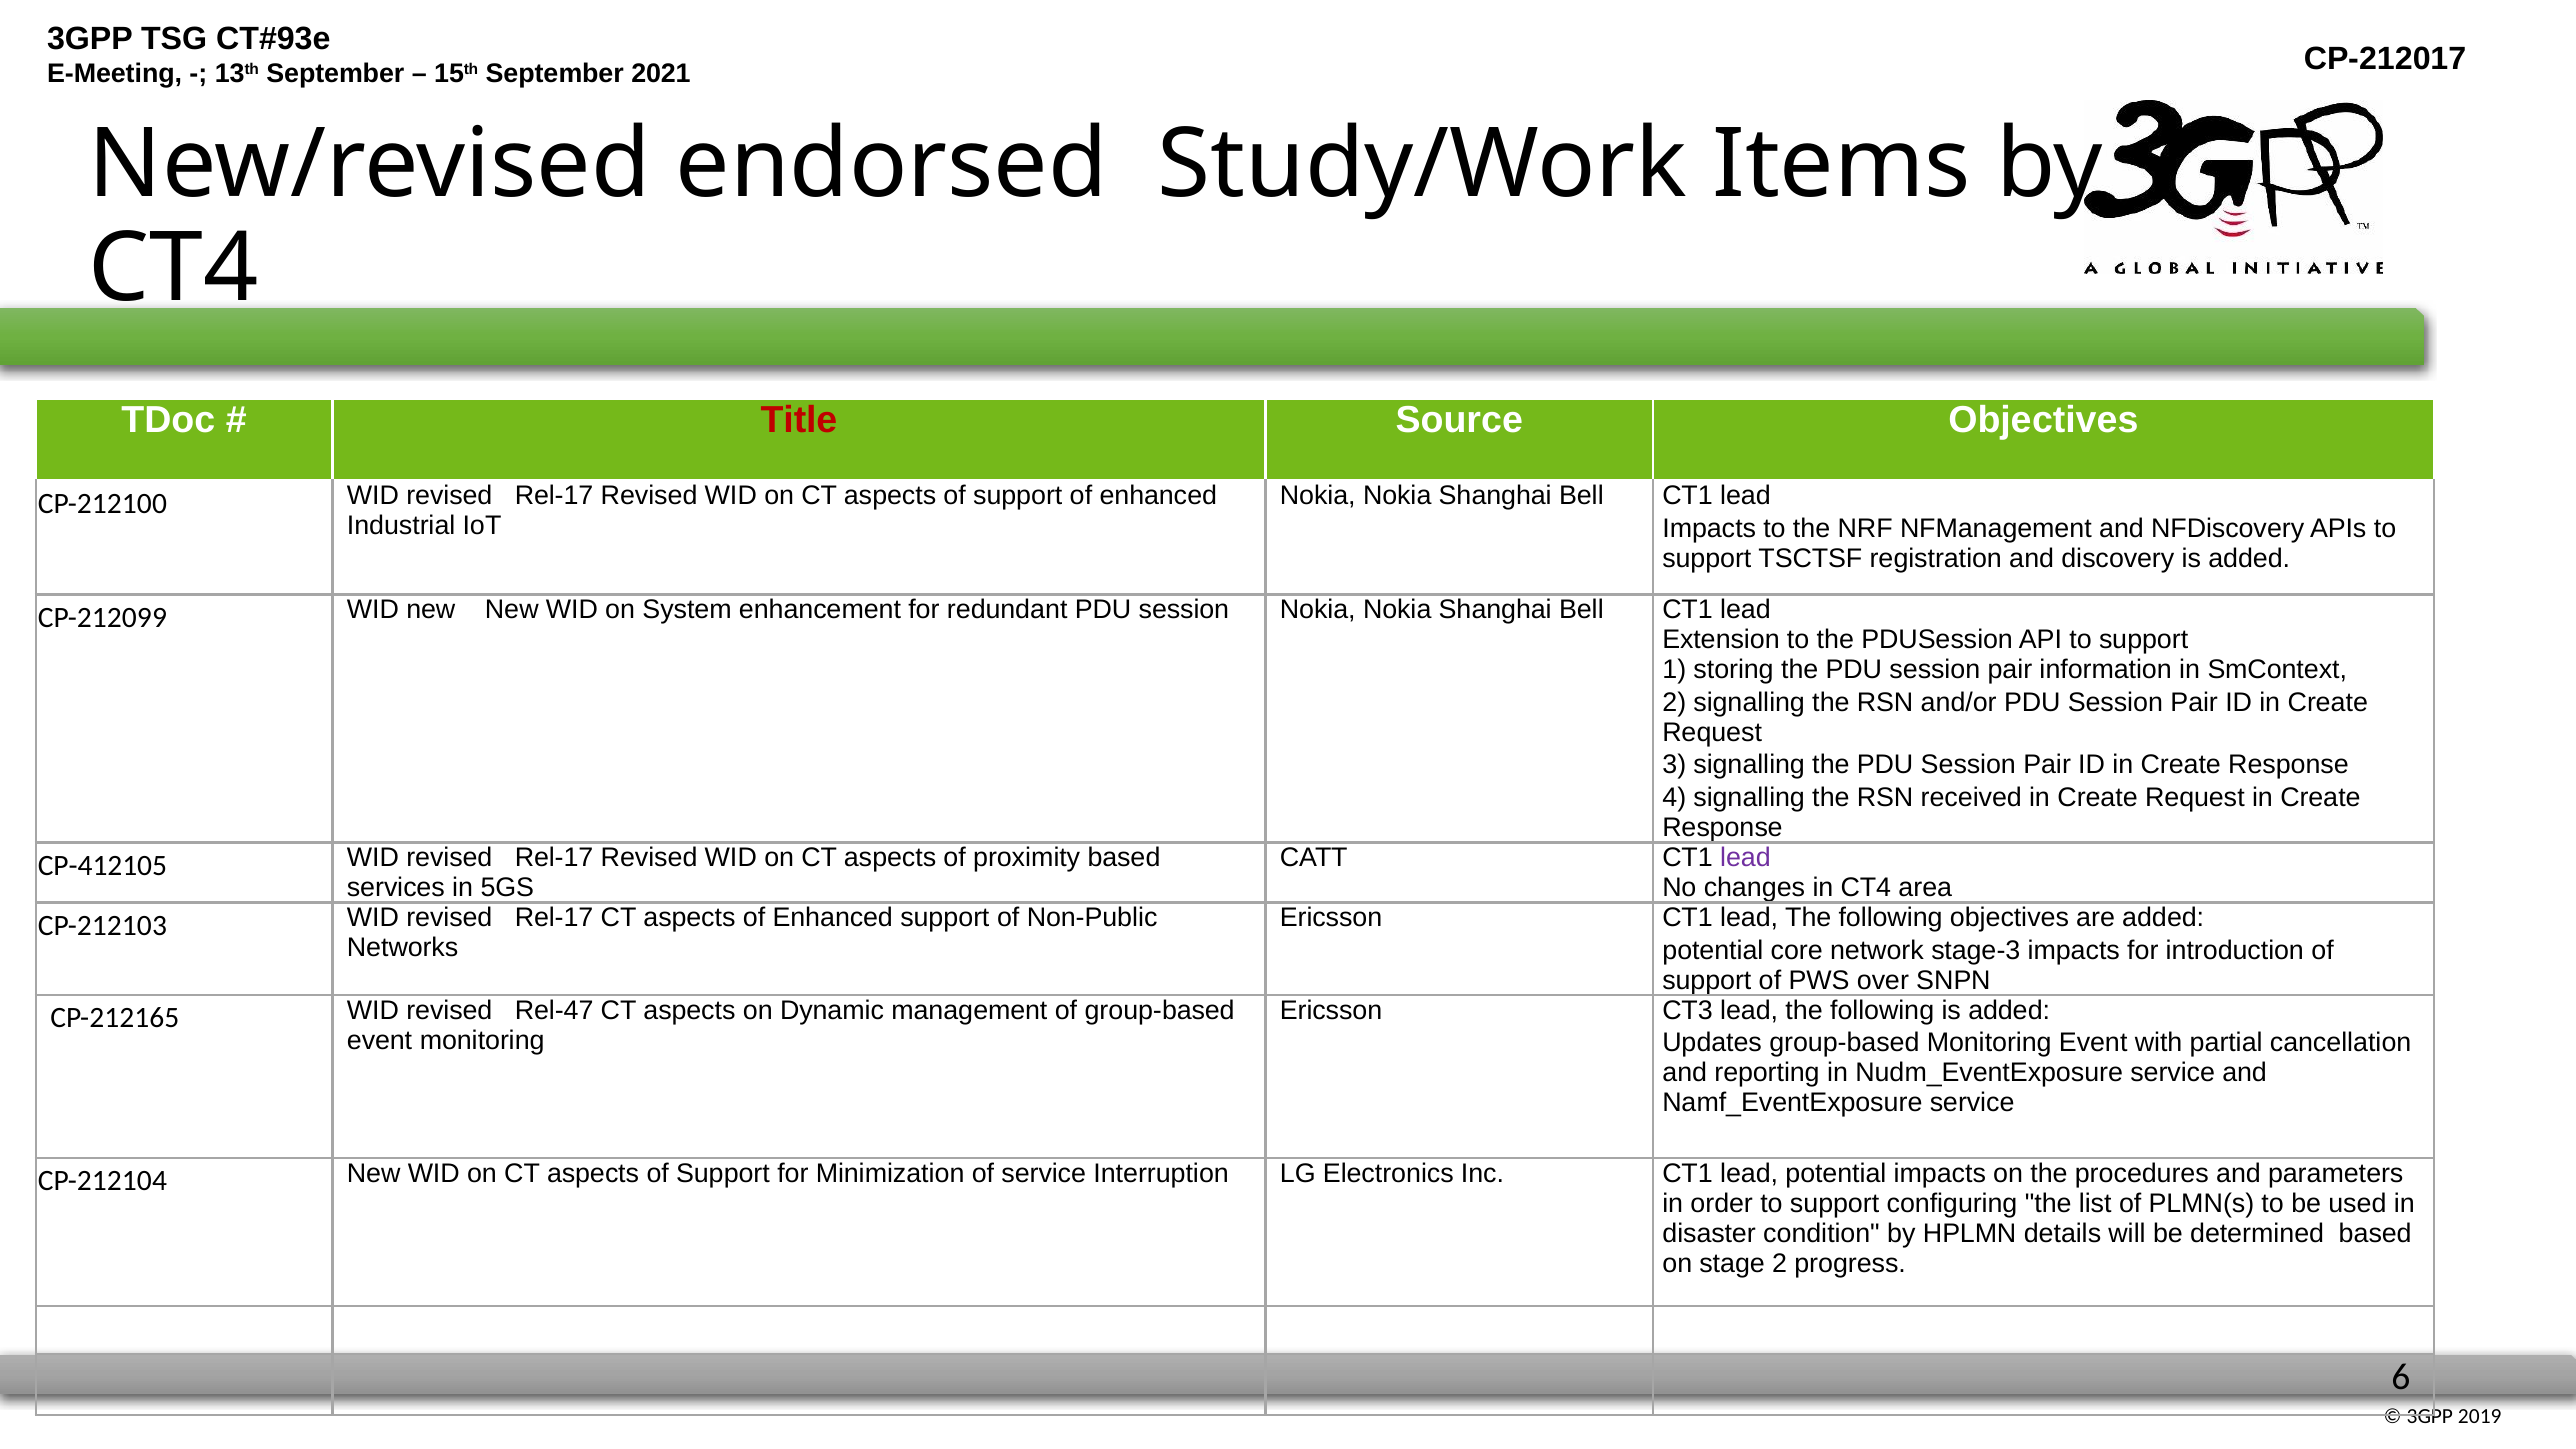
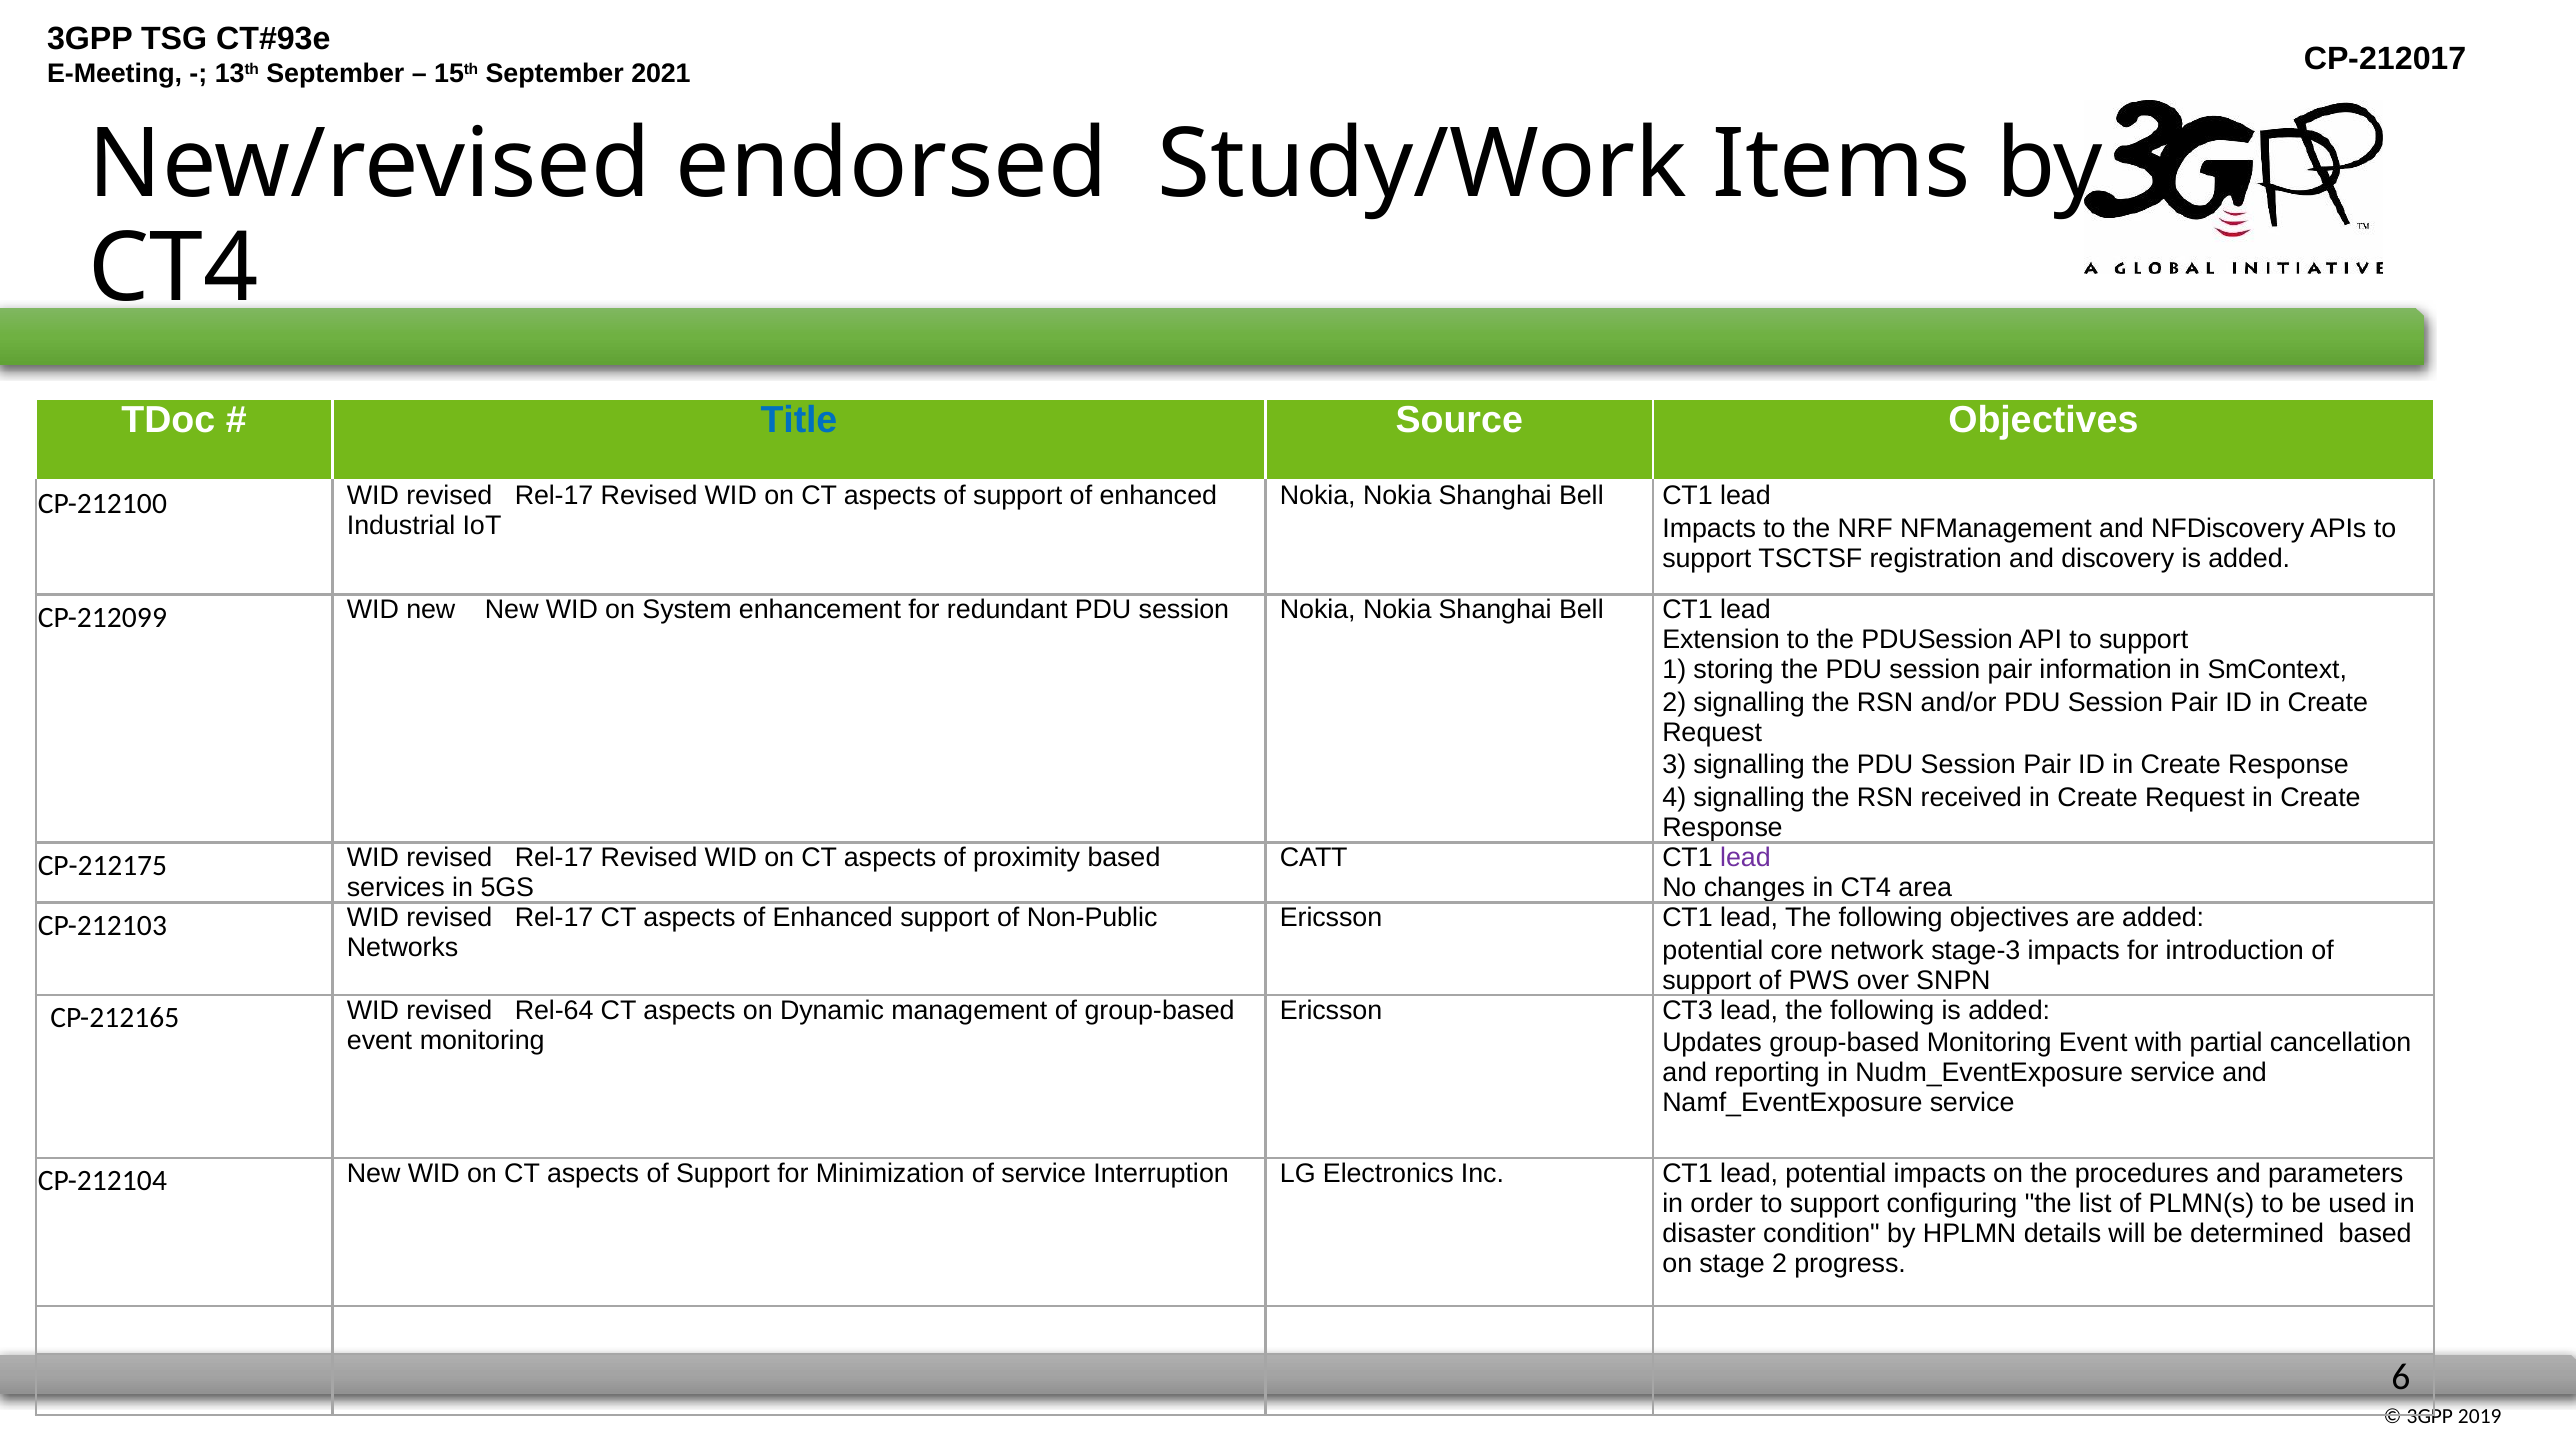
Title colour: red -> blue
CP-412105: CP-412105 -> CP-212175
Rel-47: Rel-47 -> Rel-64
